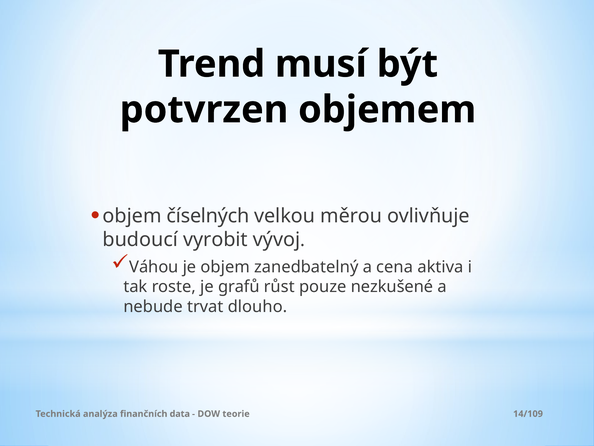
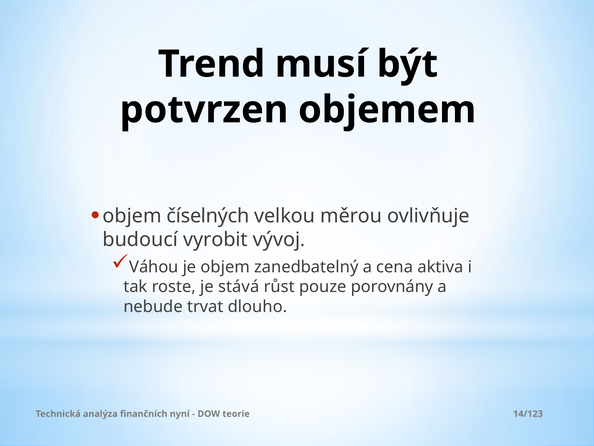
grafů: grafů -> stává
nezkušené: nezkušené -> porovnány
data: data -> nyní
14/109: 14/109 -> 14/123
